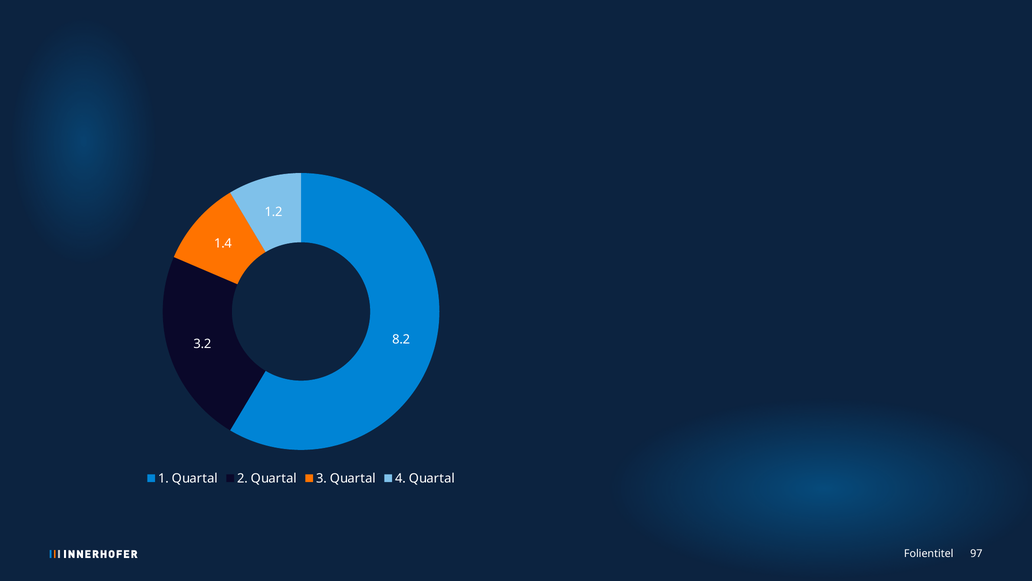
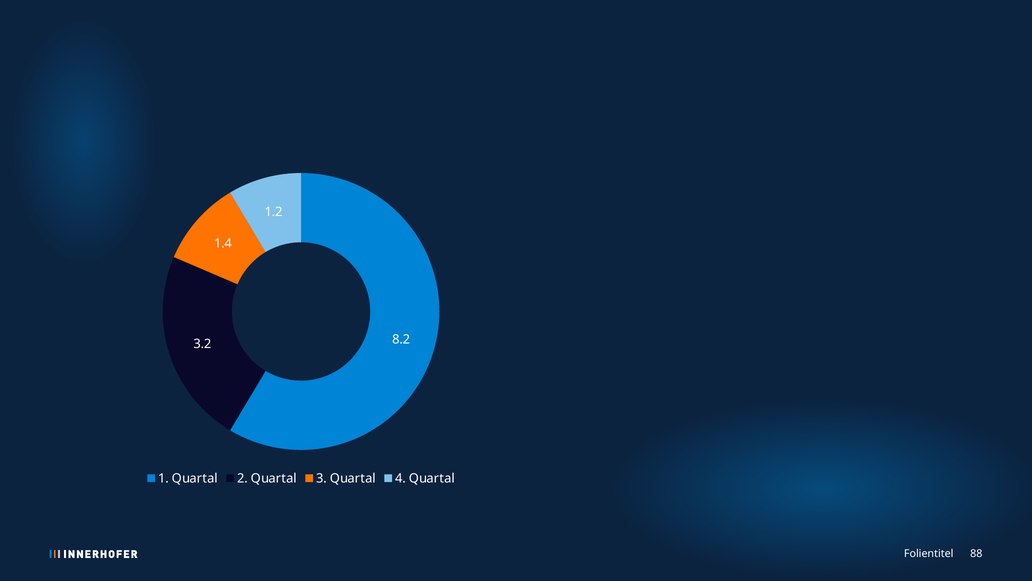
97: 97 -> 88
